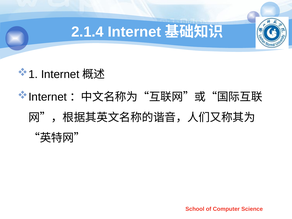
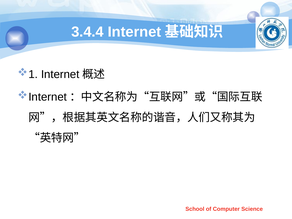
2.1.4: 2.1.4 -> 3.4.4
